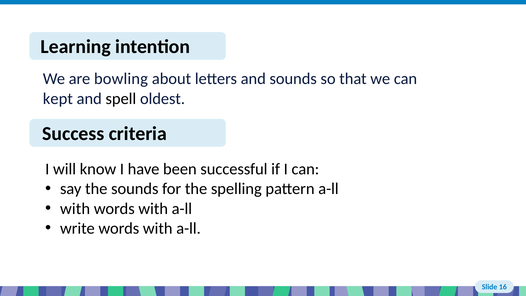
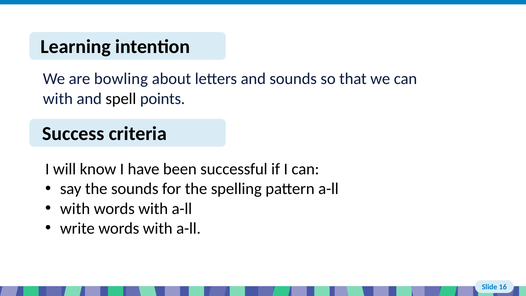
kept at (58, 99): kept -> with
oldest: oldest -> points
